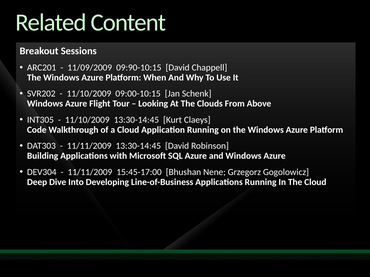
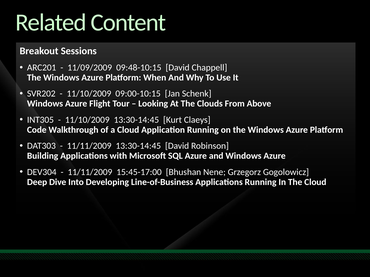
09:90-10:15: 09:90-10:15 -> 09:48-10:15
